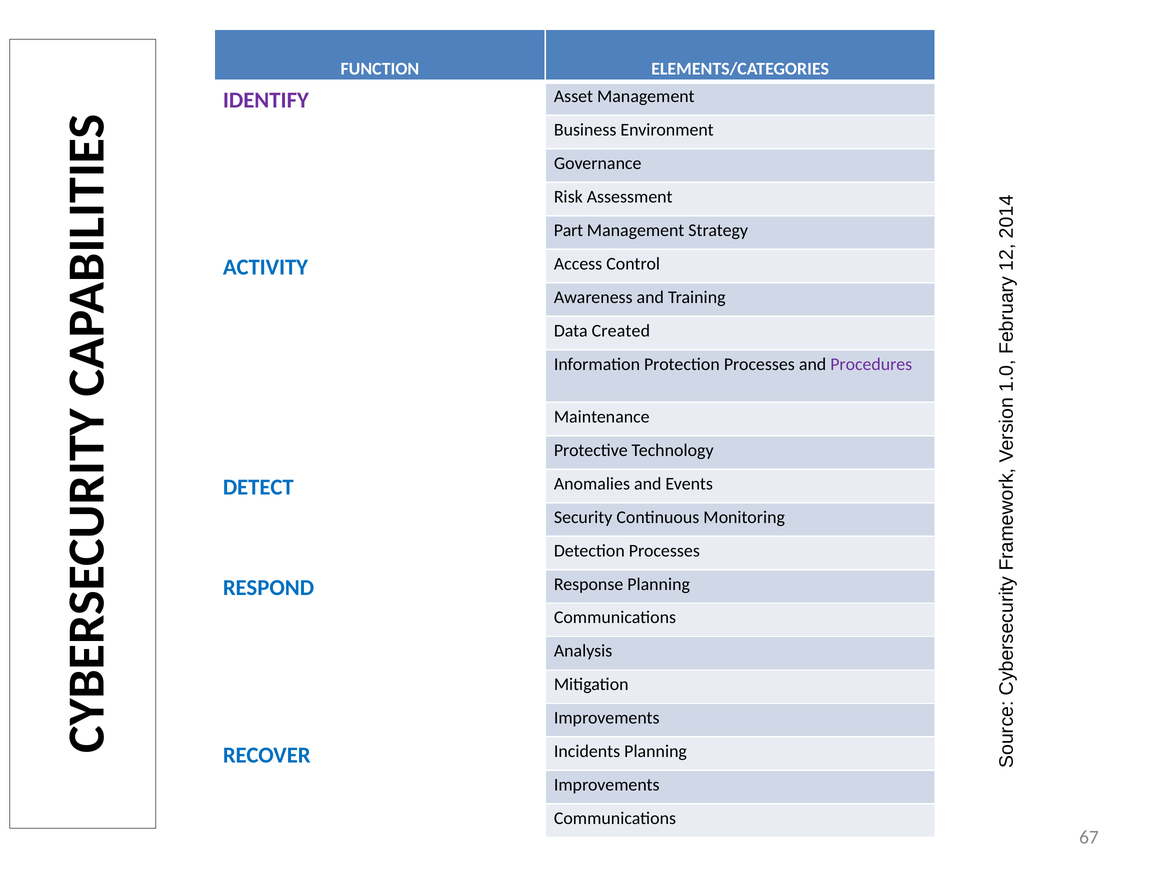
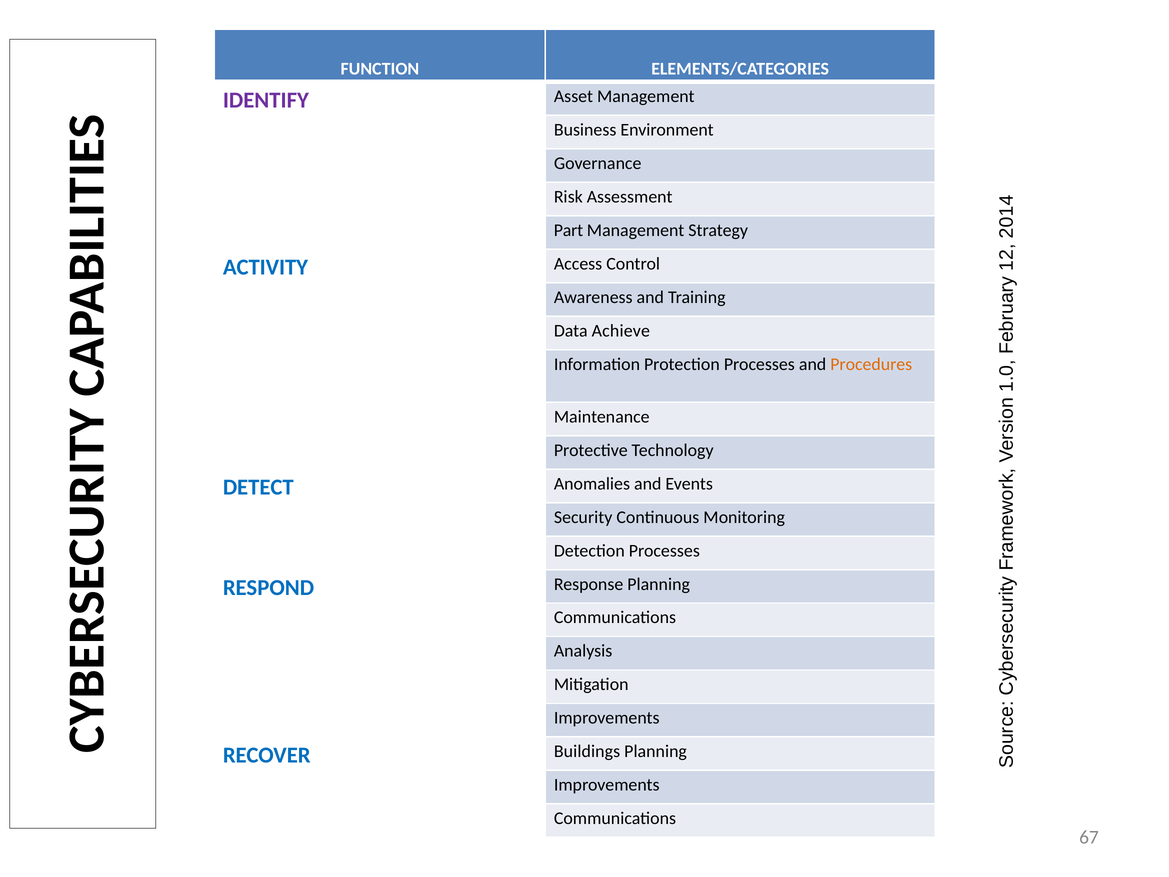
Created: Created -> Achieve
Procedures colour: purple -> orange
Incidents: Incidents -> Buildings
